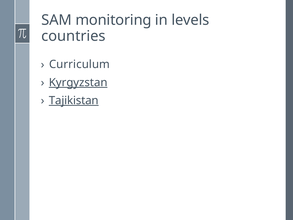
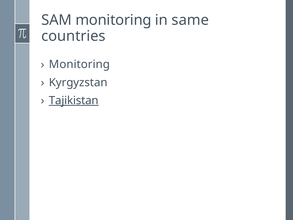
levels: levels -> same
Curriculum at (79, 64): Curriculum -> Monitoring
Kyrgyzstan underline: present -> none
